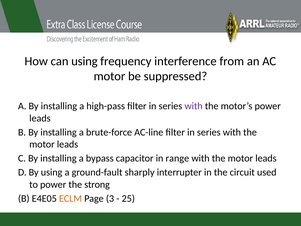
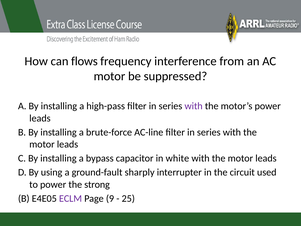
can using: using -> flows
range: range -> white
ECLM colour: orange -> purple
3: 3 -> 9
